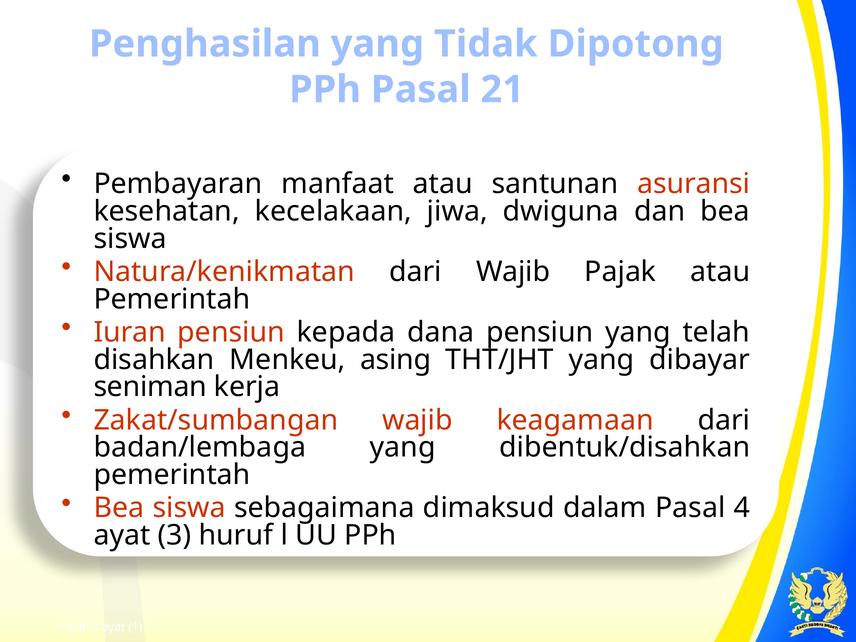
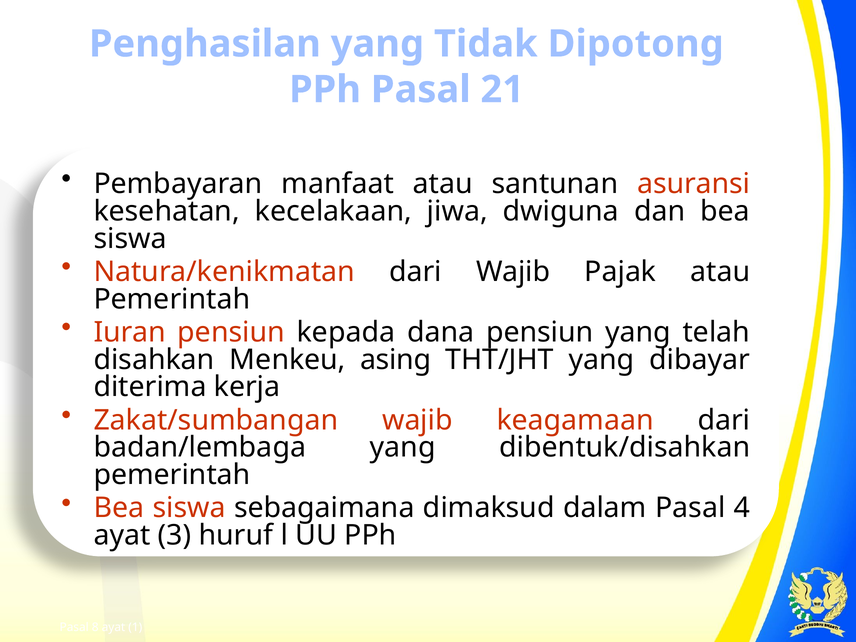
seniman: seniman -> diterima
